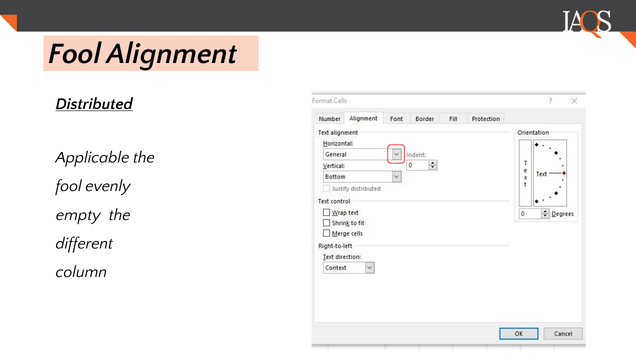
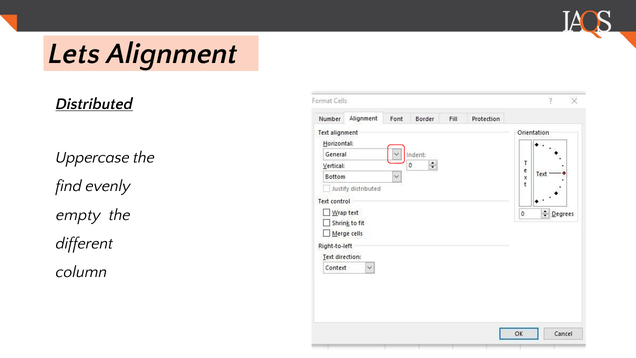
Fool at (75, 53): Fool -> Lets
Applicable: Applicable -> Uppercase
fool at (69, 186): fool -> find
